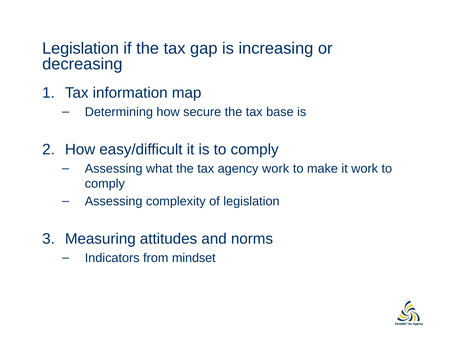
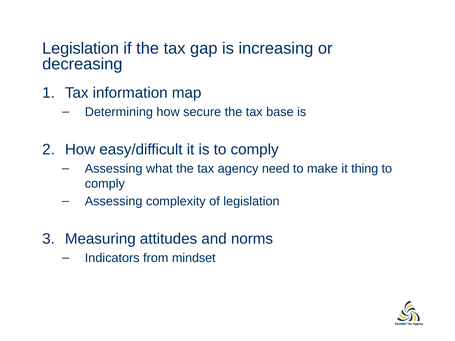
agency work: work -> need
it work: work -> thing
